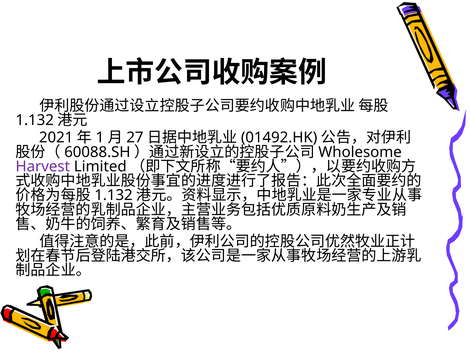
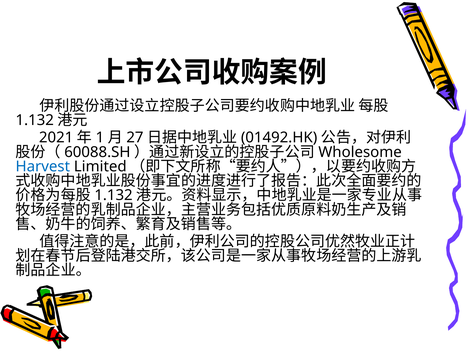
Harvest colour: purple -> blue
